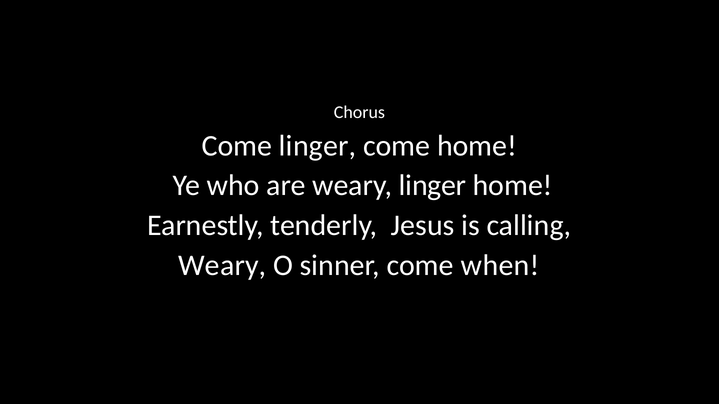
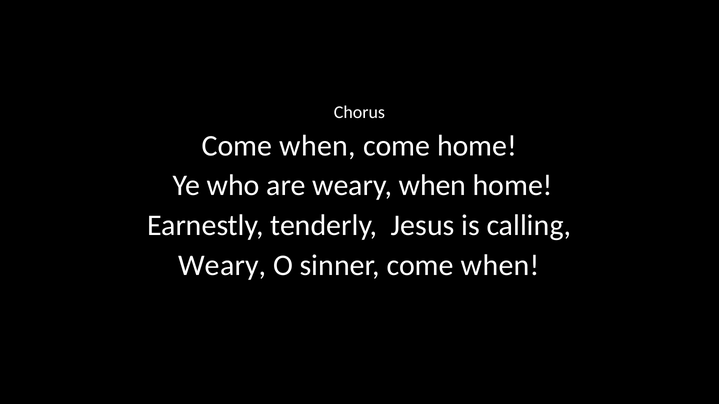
linger at (318, 146): linger -> when
weary linger: linger -> when
